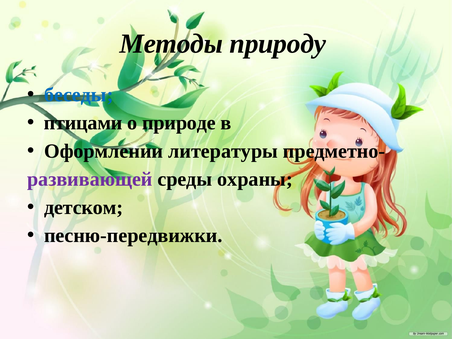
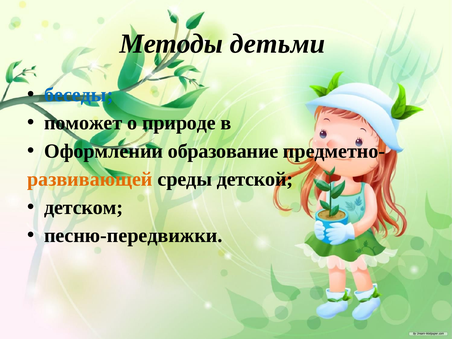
природу: природу -> детьми
птицами: птицами -> поможет
литературы: литературы -> образование
развивающей colour: purple -> orange
охраны: охраны -> детской
